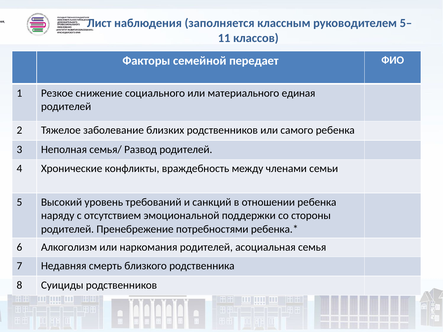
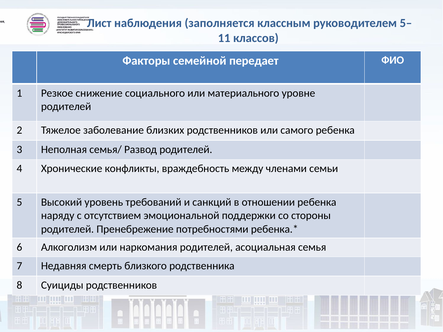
единая: единая -> уровне
